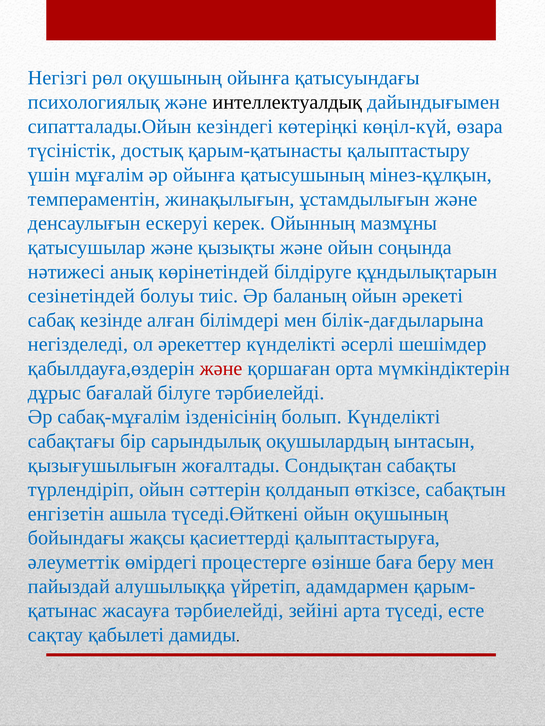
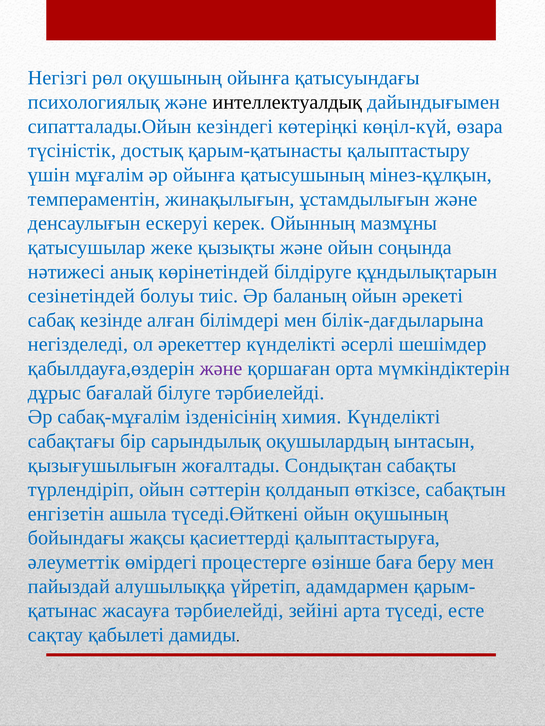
қатысушылар және: және -> жеке
және at (221, 369) colour: red -> purple
болып: болып -> химия
